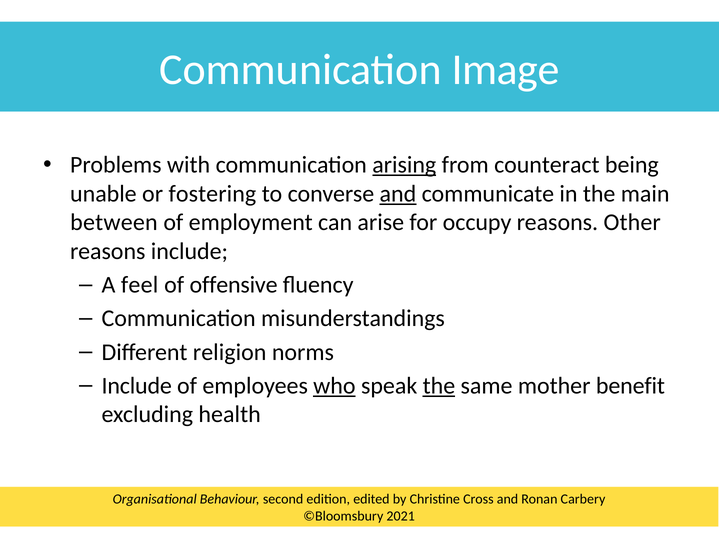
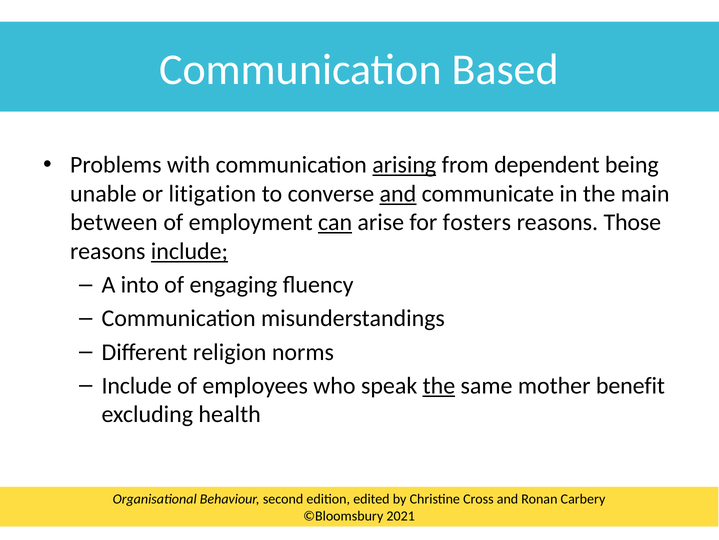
Image: Image -> Based
counteract: counteract -> dependent
fostering: fostering -> litigation
can underline: none -> present
occupy: occupy -> fosters
Other: Other -> Those
include at (189, 251) underline: none -> present
feel: feel -> into
offensive: offensive -> engaging
who underline: present -> none
